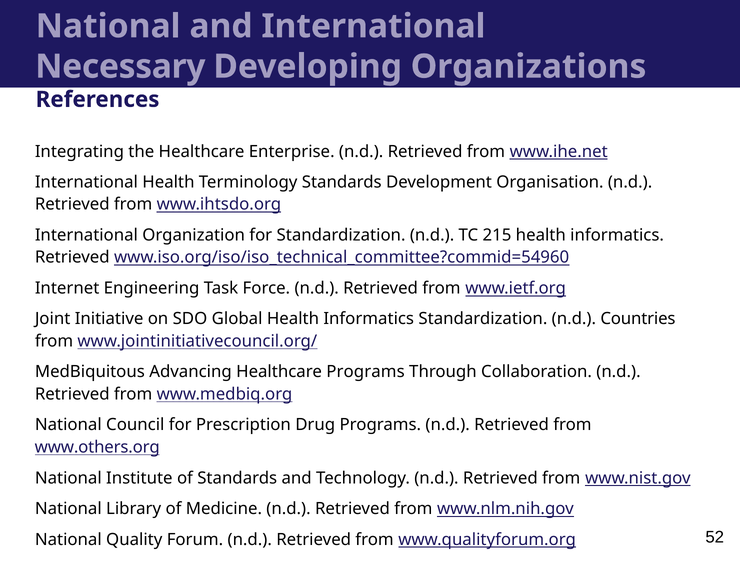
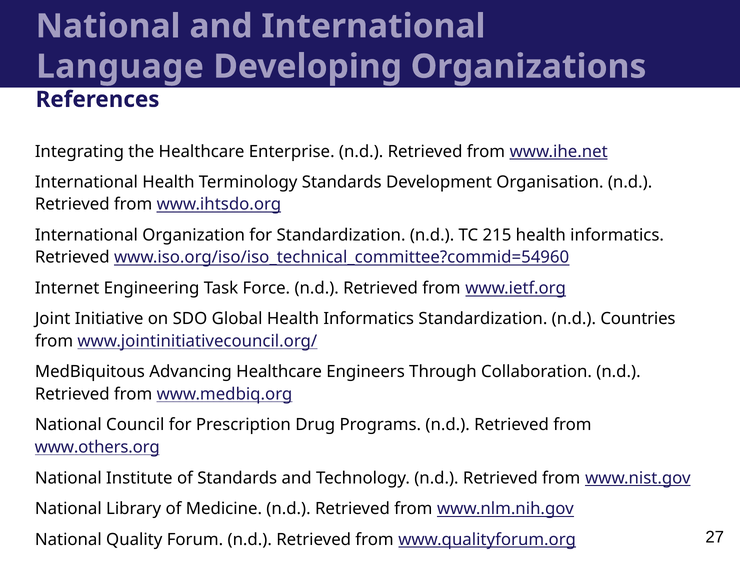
Necessary: Necessary -> Language
Healthcare Programs: Programs -> Engineers
52: 52 -> 27
